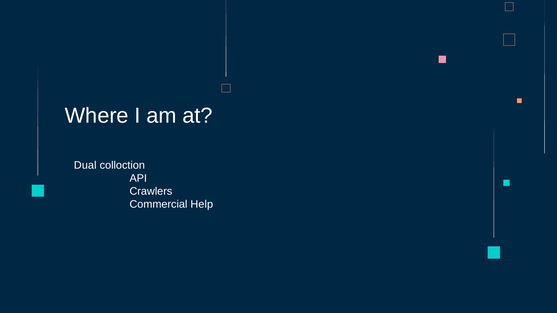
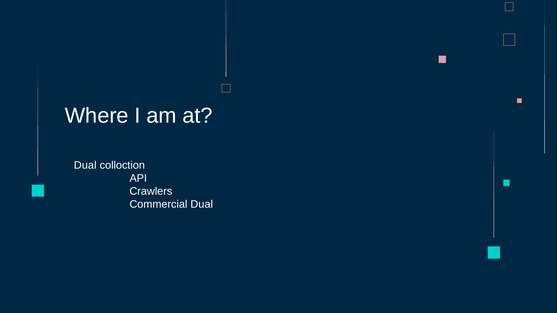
Commercial Help: Help -> Dual
